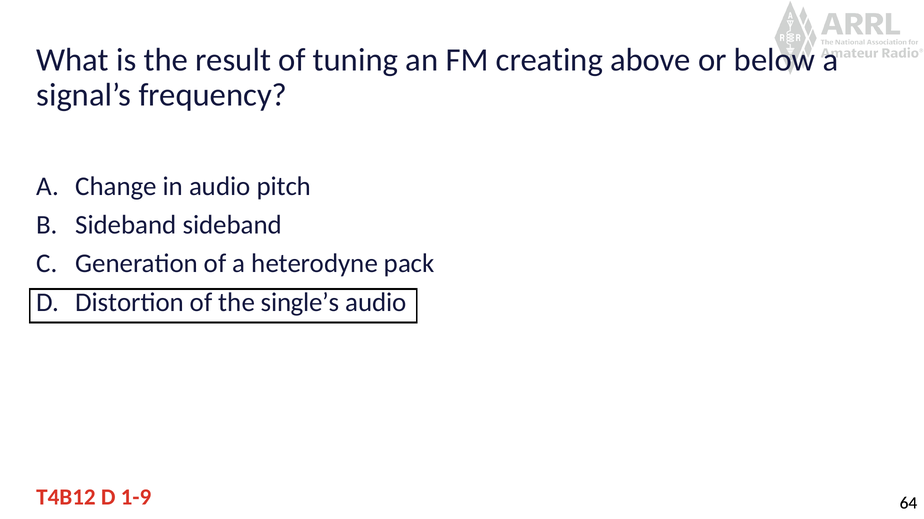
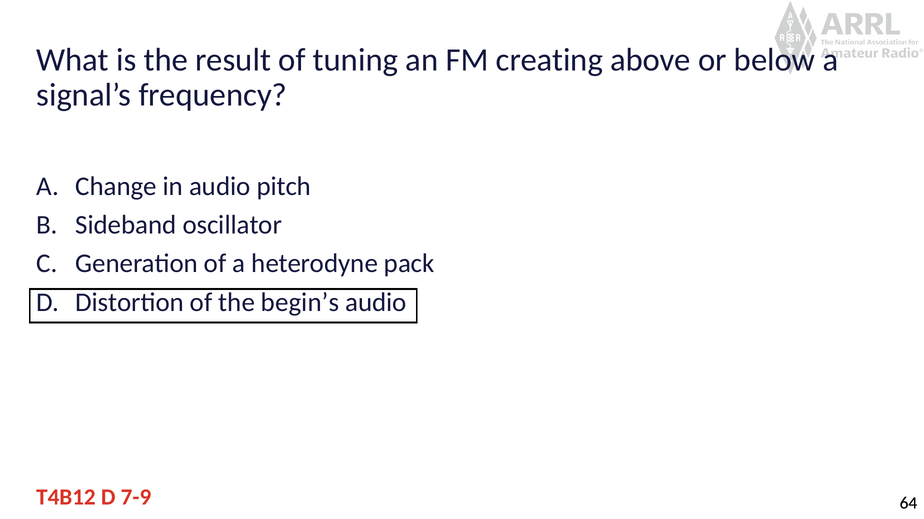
Sideband sideband: sideband -> oscillator
single’s: single’s -> begin’s
1-9: 1-9 -> 7-9
